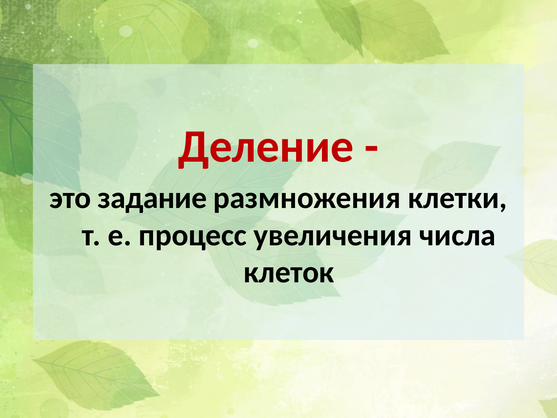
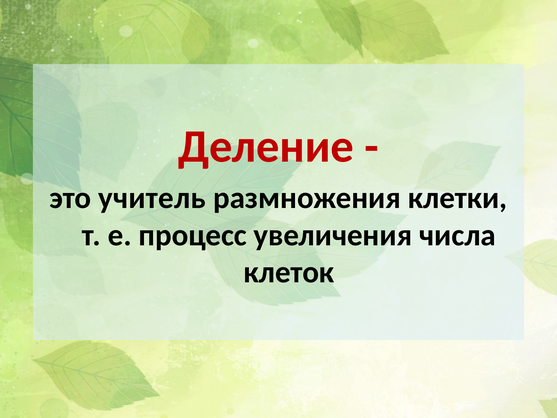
задание: задание -> учитель
